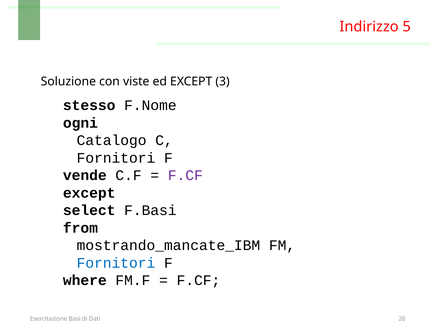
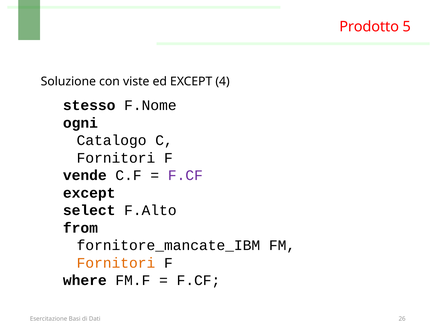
Indirizzo: Indirizzo -> Prodotto
3: 3 -> 4
F.Basi: F.Basi -> F.Alto
mostrando_mancate_IBM: mostrando_mancate_IBM -> fornitore_mancate_IBM
Fornitori at (116, 263) colour: blue -> orange
